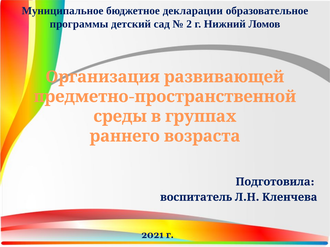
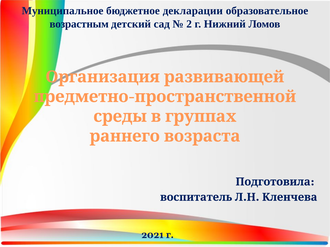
программы: программы -> возрастным
